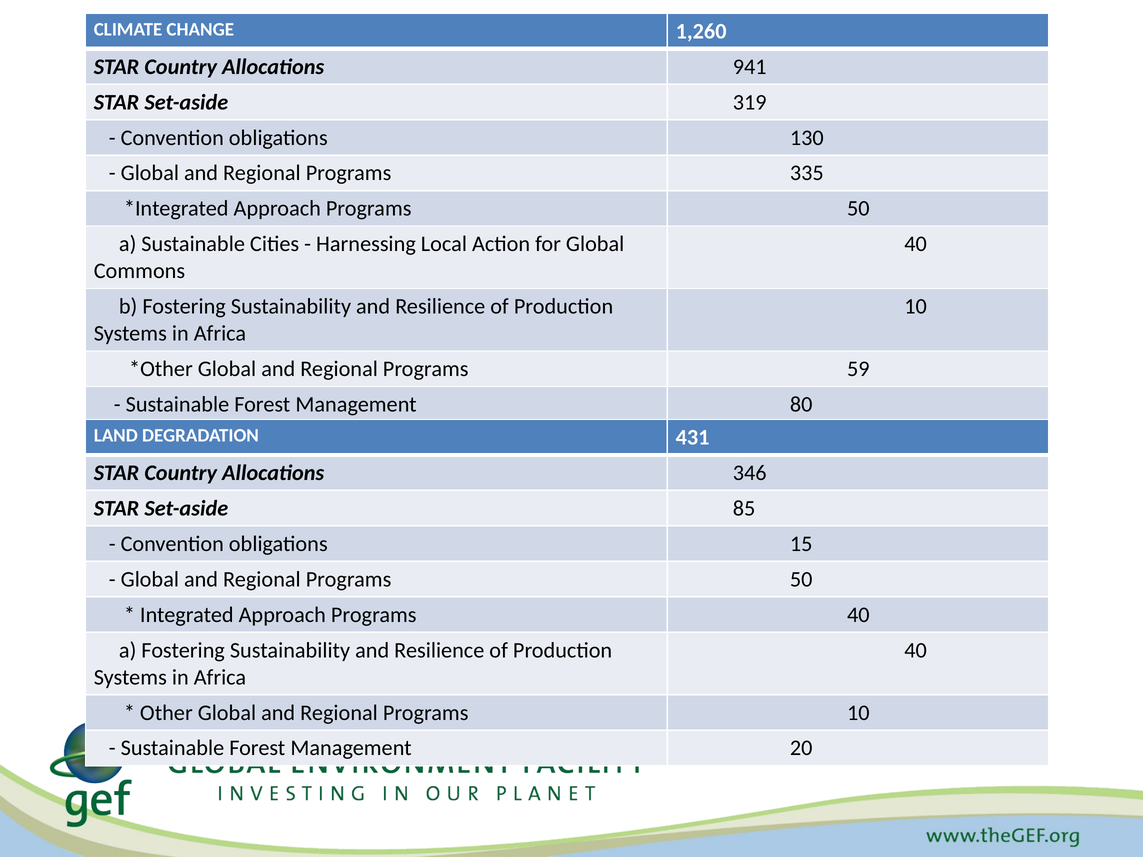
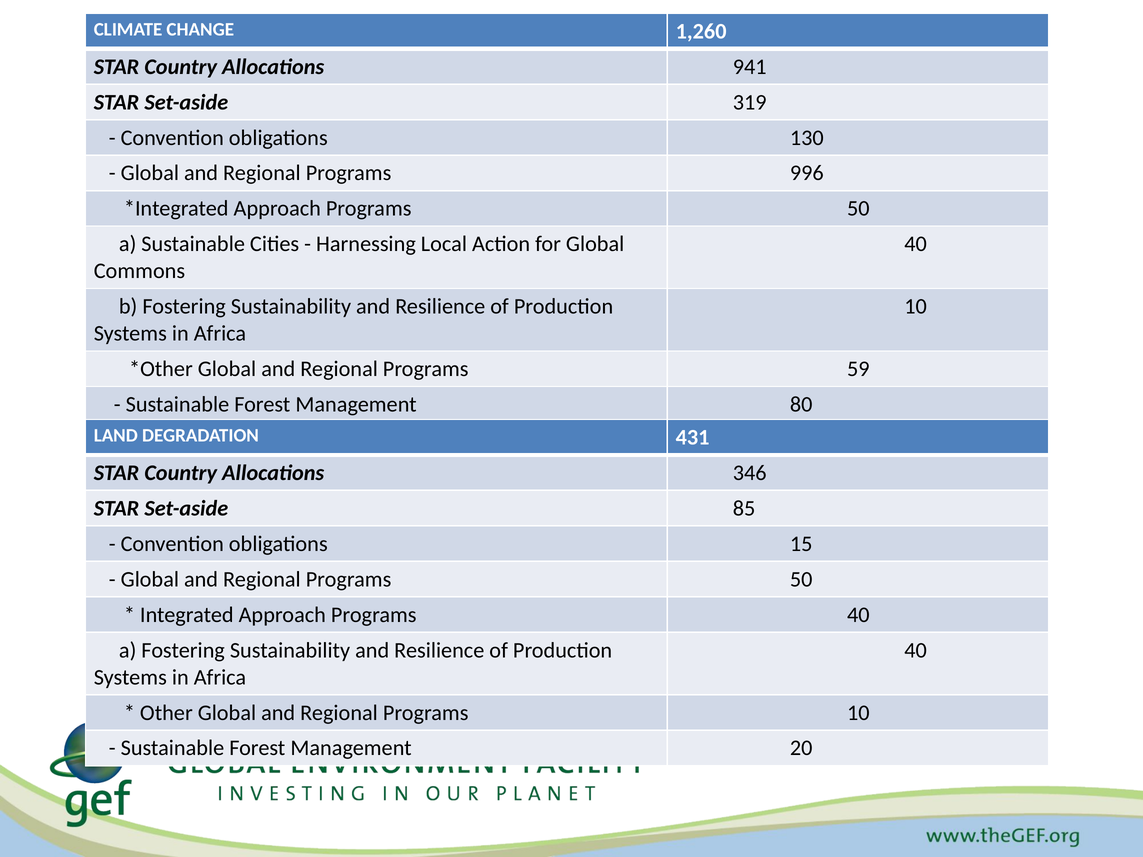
335: 335 -> 996
